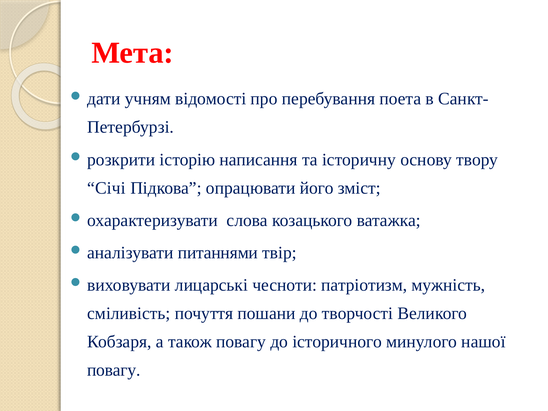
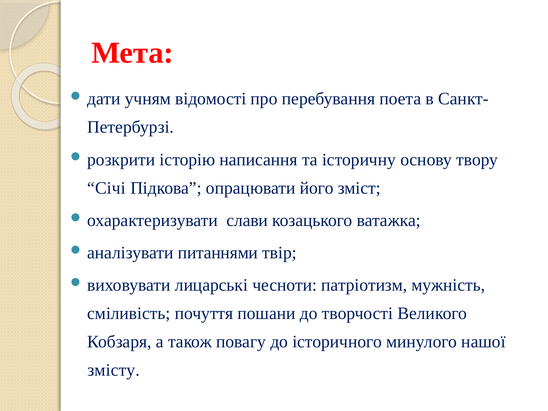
слова: слова -> слави
повагу at (114, 370): повагу -> змісту
